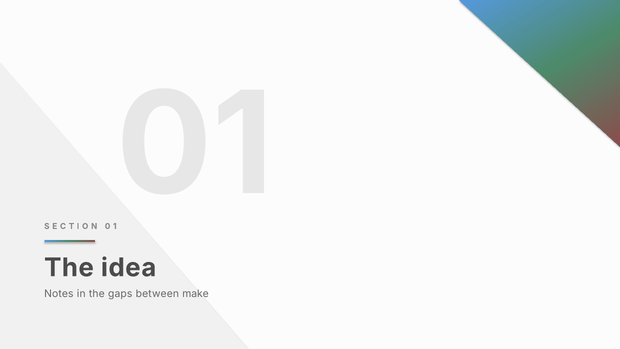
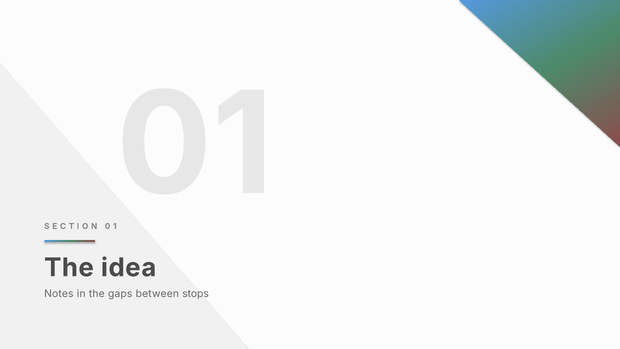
make: make -> stops
